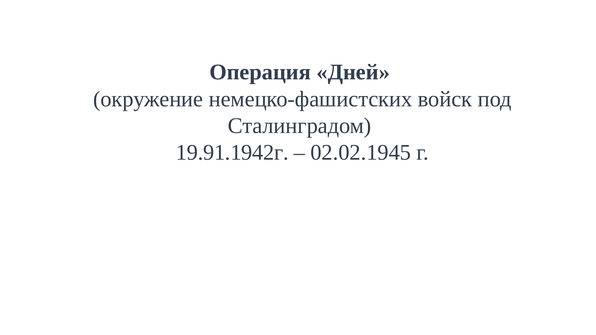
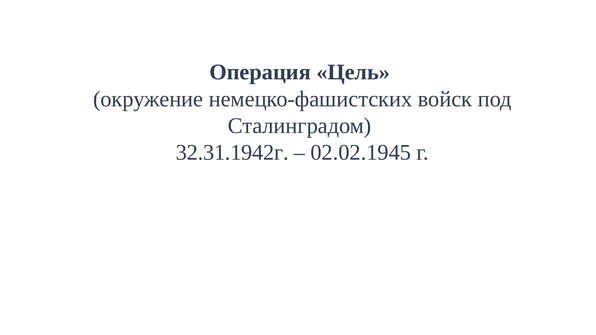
Дней: Дней -> Цель
19.91.1942г: 19.91.1942г -> 32.31.1942г
